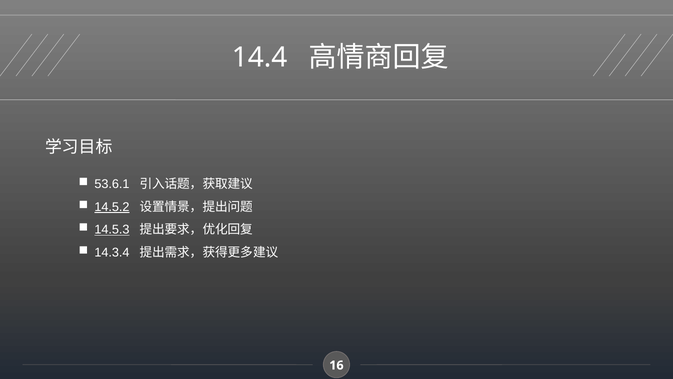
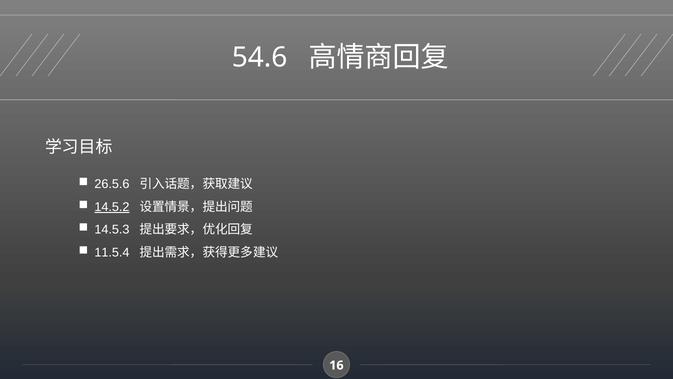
14.4: 14.4 -> 54.6
53.6.1: 53.6.1 -> 26.5.6
14.5.3 underline: present -> none
14.3.4: 14.3.4 -> 11.5.4
